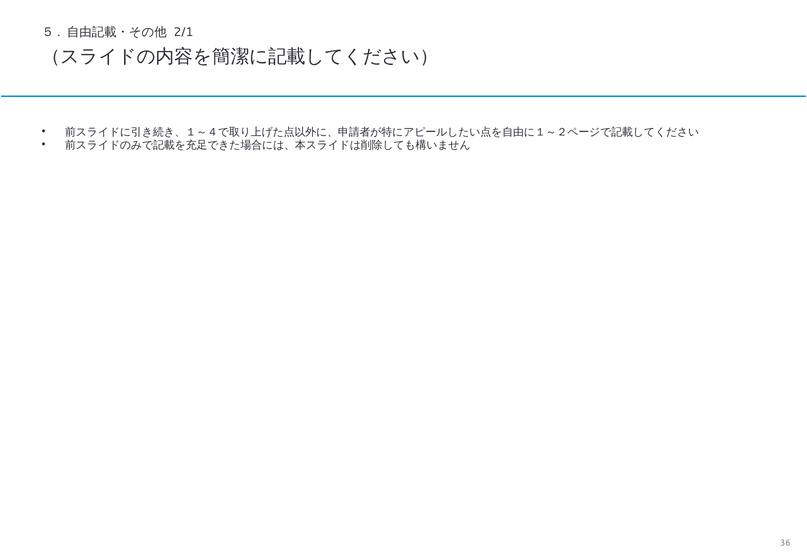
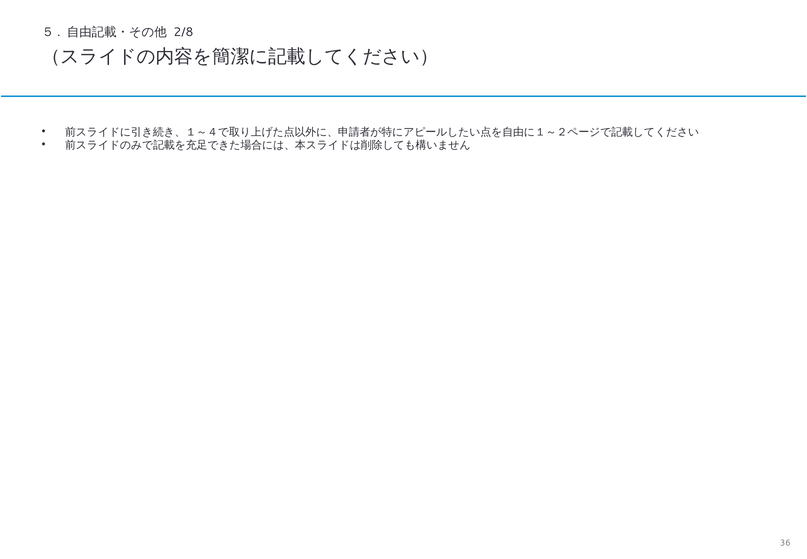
2/1: 2/1 -> 2/8
